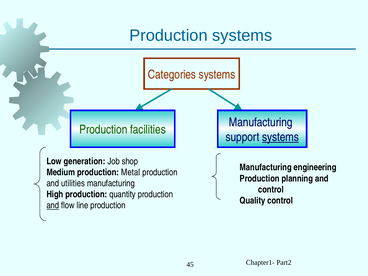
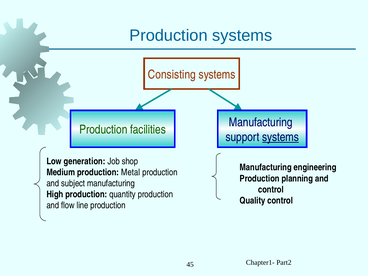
Categories: Categories -> Consisting
utilities: utilities -> subject
and at (53, 205) underline: present -> none
